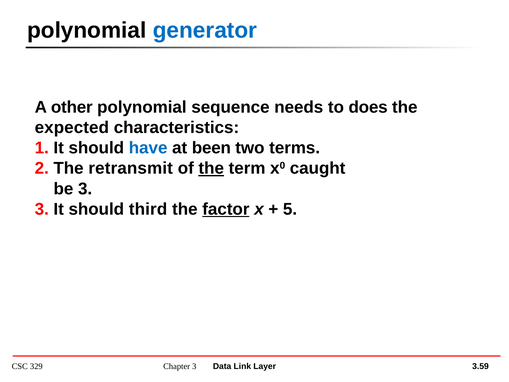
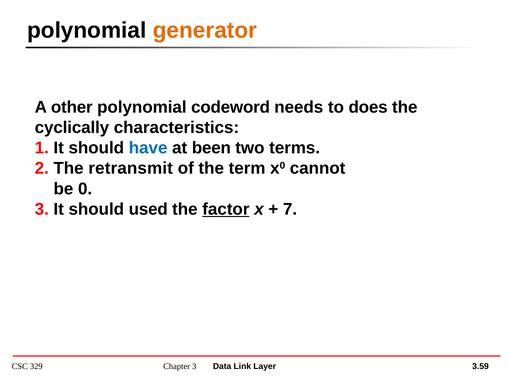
generator colour: blue -> orange
sequence: sequence -> codeword
expected: expected -> cyclically
the at (211, 168) underline: present -> none
caught: caught -> cannot
be 3: 3 -> 0
third: third -> used
5: 5 -> 7
